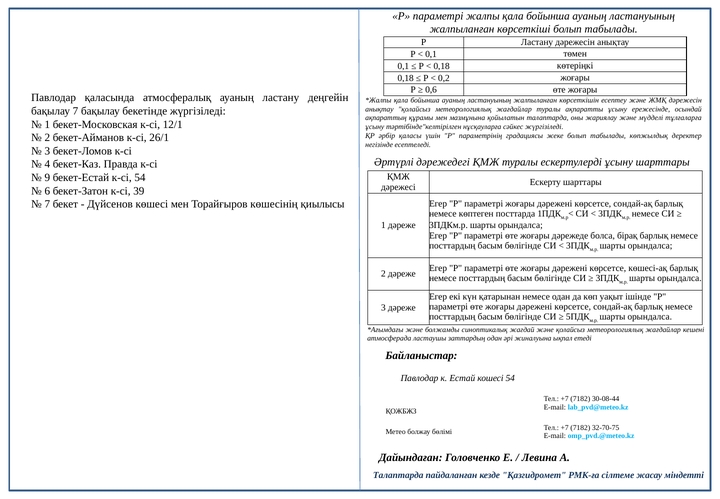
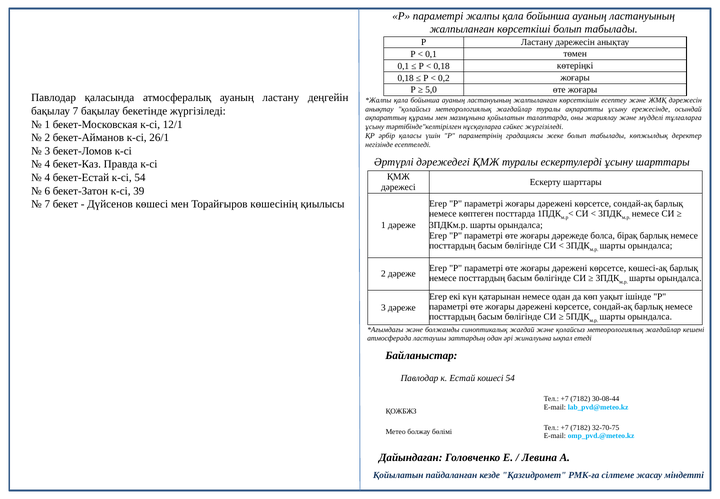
0,6: 0,6 -> 5,0
9 at (47, 177): 9 -> 4
Талаптарда at (398, 475): Талаптарда -> Қойылатын
